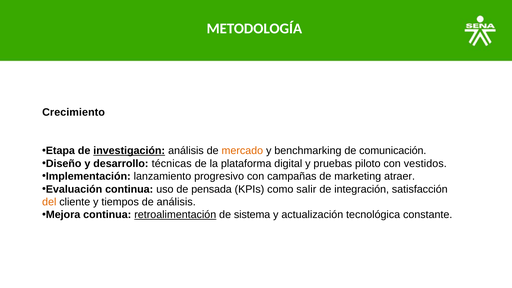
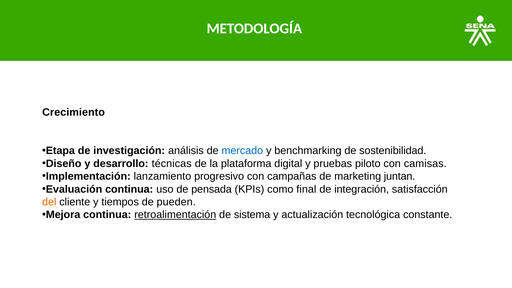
investigación underline: present -> none
mercado colour: orange -> blue
comunicación: comunicación -> sostenibilidad
vestidos: vestidos -> camisas
atraer: atraer -> juntan
salir: salir -> final
de análisis: análisis -> pueden
